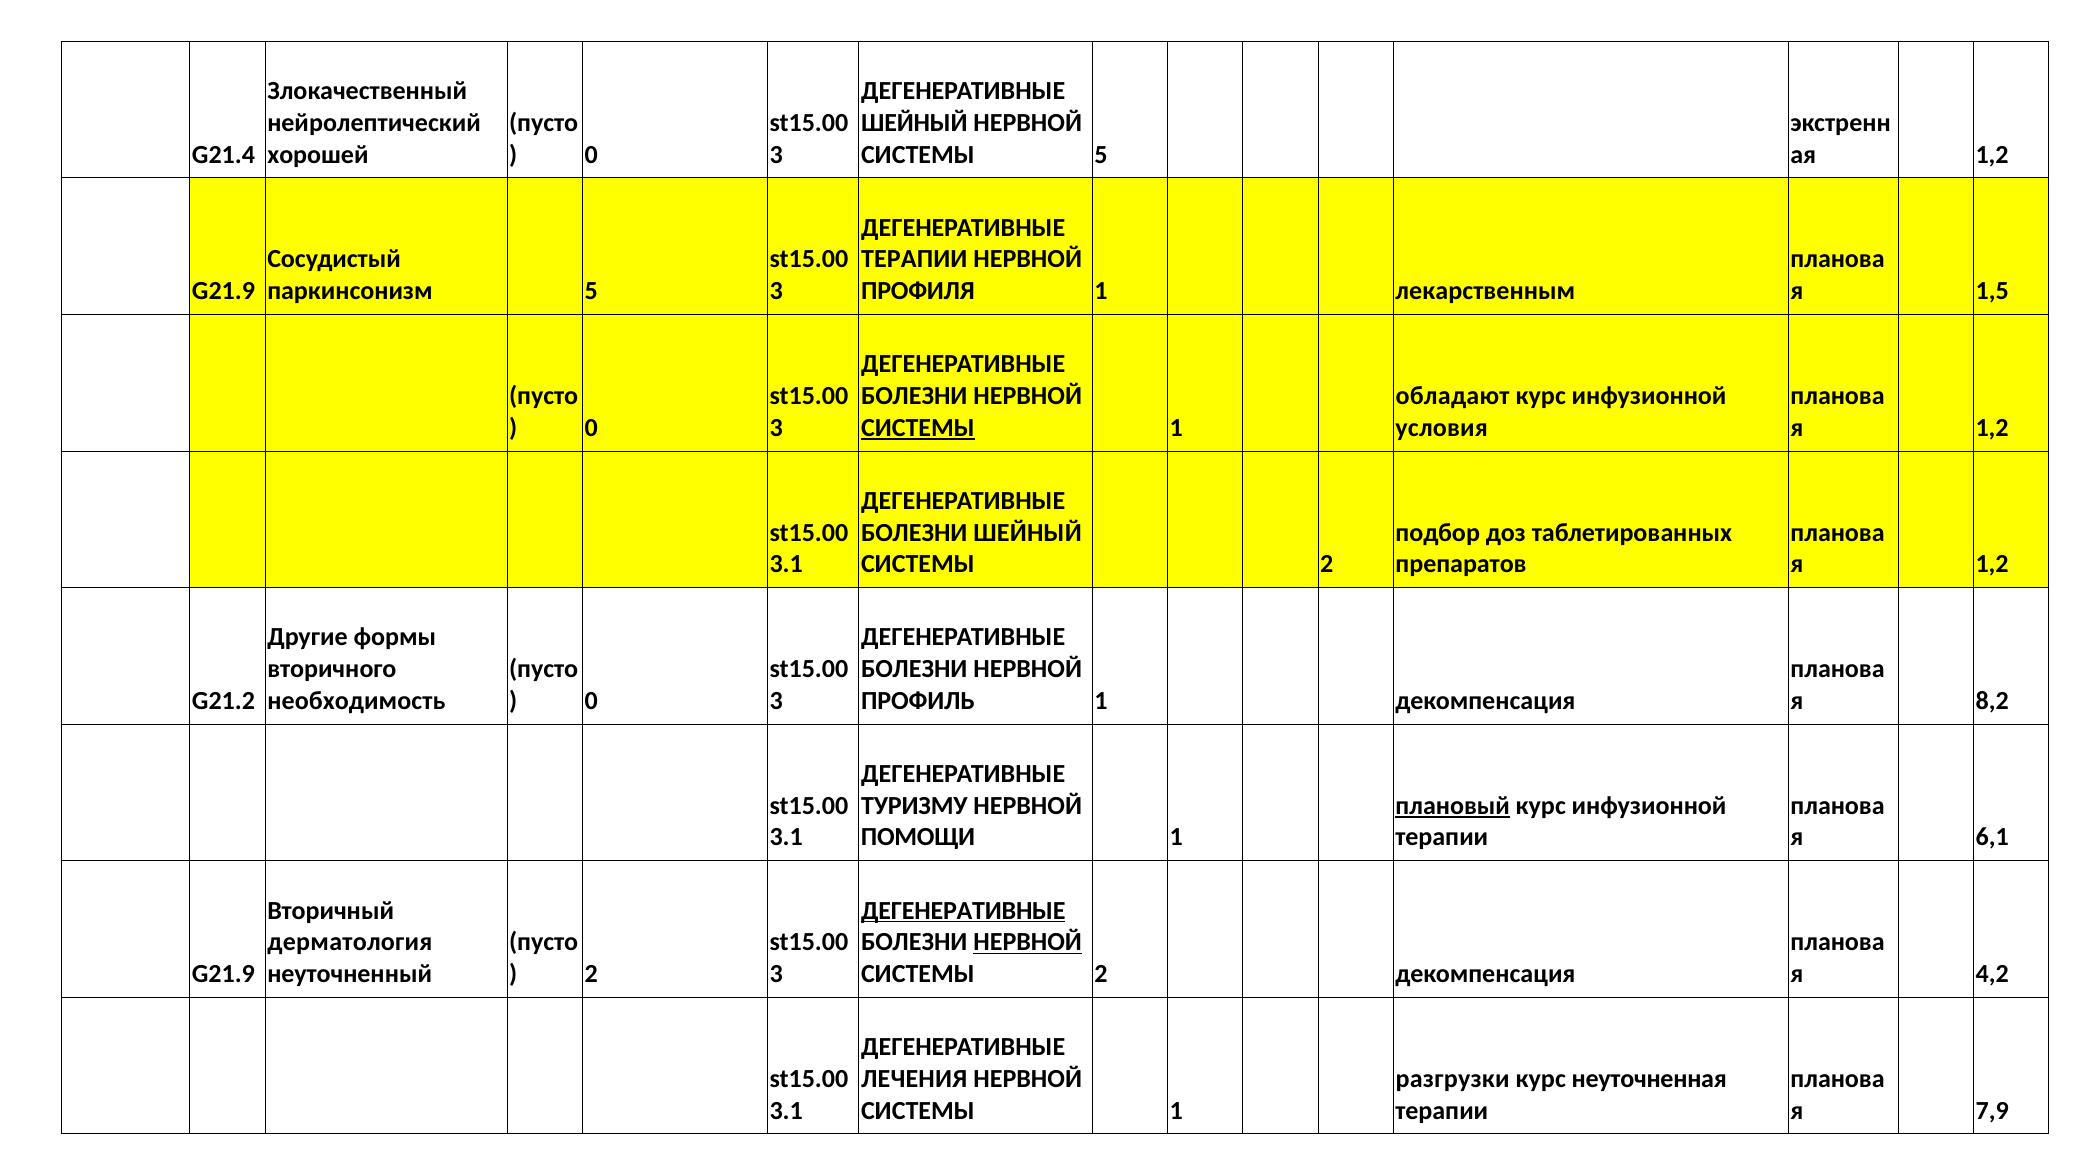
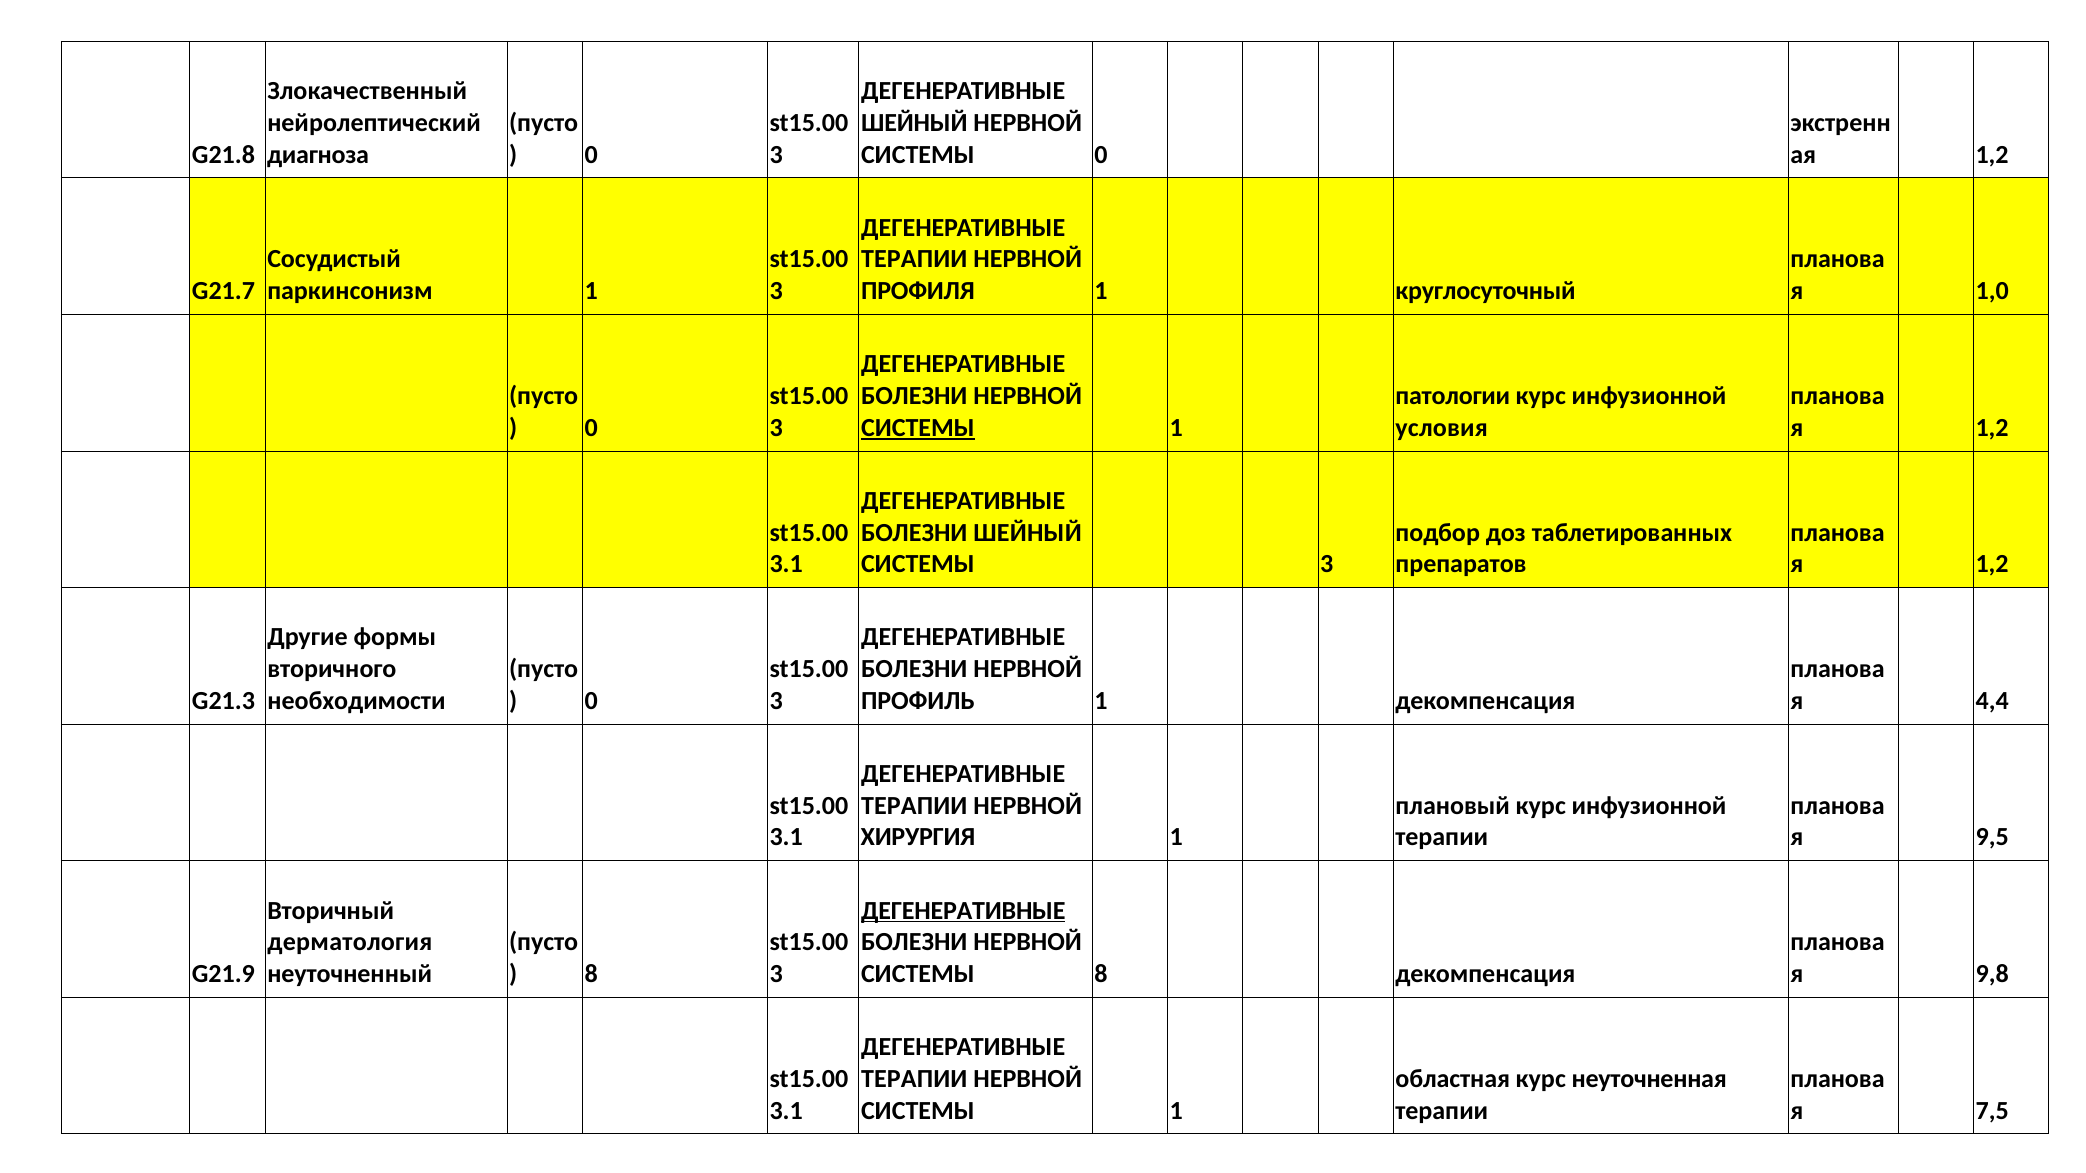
G21.4: G21.4 -> G21.8
хорошей: хорошей -> диагноза
СИСТЕМЫ 5: 5 -> 0
G21.9 at (223, 291): G21.9 -> G21.7
паркинсонизм 5: 5 -> 1
лекарственным: лекарственным -> круглосуточный
1,5: 1,5 -> 1,0
обладают: обладают -> патологии
2 at (1327, 564): 2 -> 3
G21.2: G21.2 -> G21.3
необходимость: необходимость -> необходимости
8,2: 8,2 -> 4,4
ТУРИЗМУ at (914, 806): ТУРИЗМУ -> ТЕРАПИИ
плановый underline: present -> none
ПОМОЩИ: ПОМОЩИ -> ХИРУРГИЯ
6,1: 6,1 -> 9,5
НЕРВНОЙ at (1028, 942) underline: present -> none
2 at (591, 974): 2 -> 8
2 at (1101, 974): 2 -> 8
4,2: 4,2 -> 9,8
ЛЕЧЕНИЯ at (914, 1079): ЛЕЧЕНИЯ -> ТЕРАПИИ
разгрузки: разгрузки -> областная
7,9: 7,9 -> 7,5
